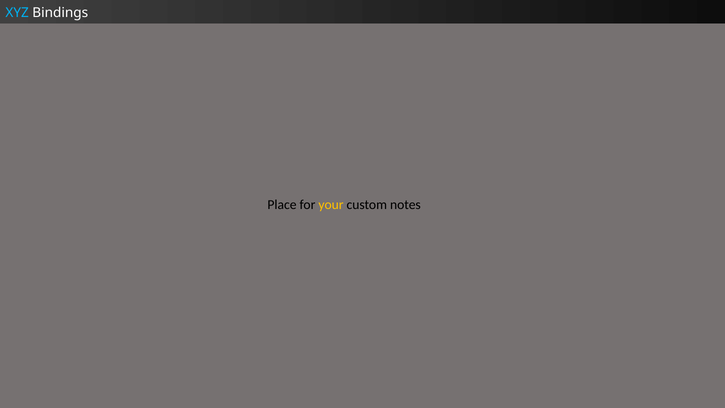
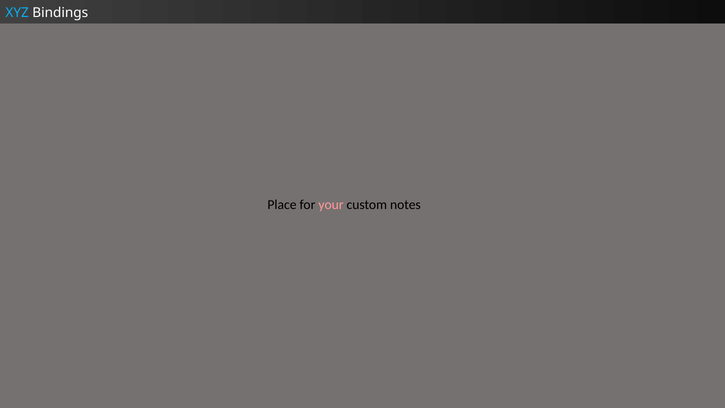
your colour: yellow -> pink
